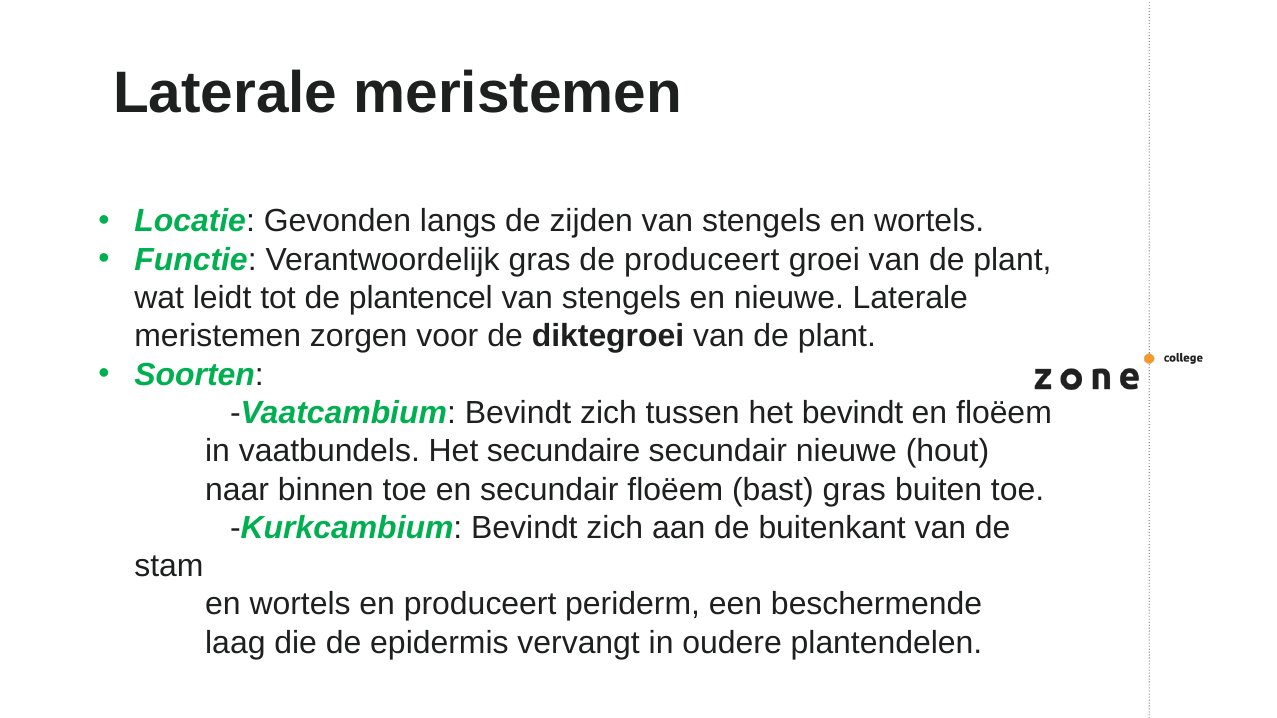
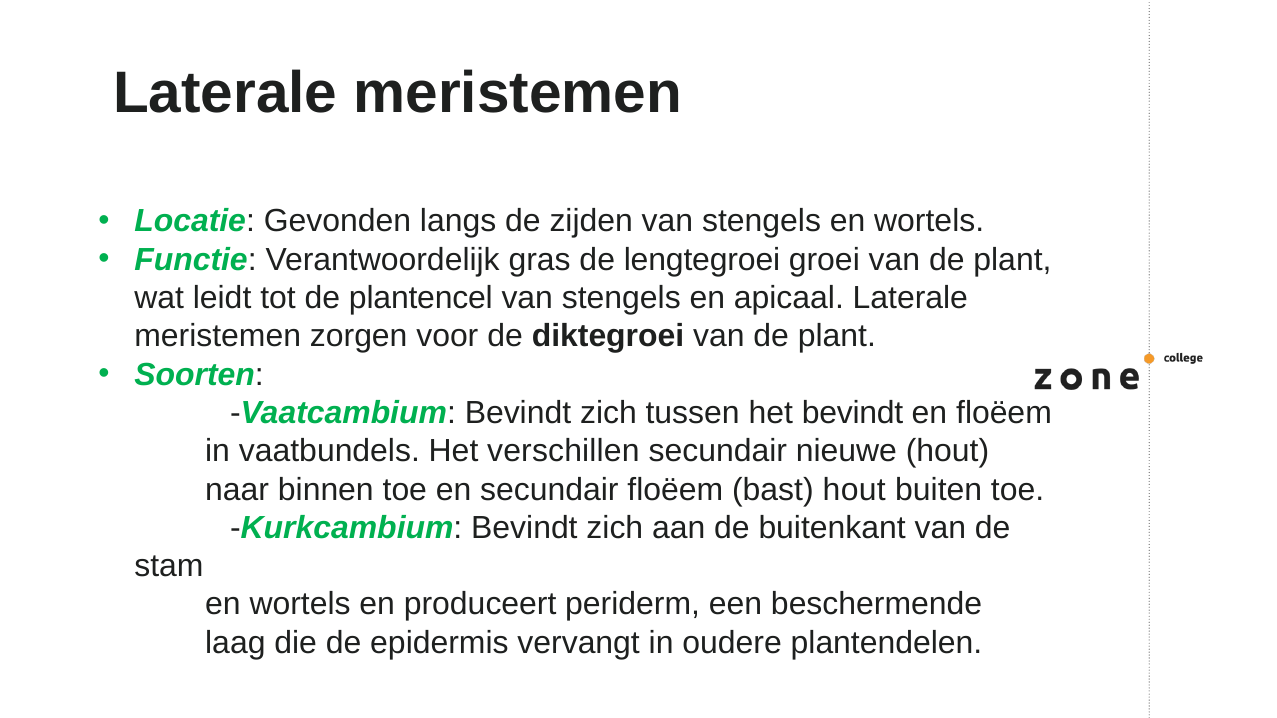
de produceert: produceert -> lengtegroei
en nieuwe: nieuwe -> apicaal
secundaire: secundaire -> verschillen
bast gras: gras -> hout
